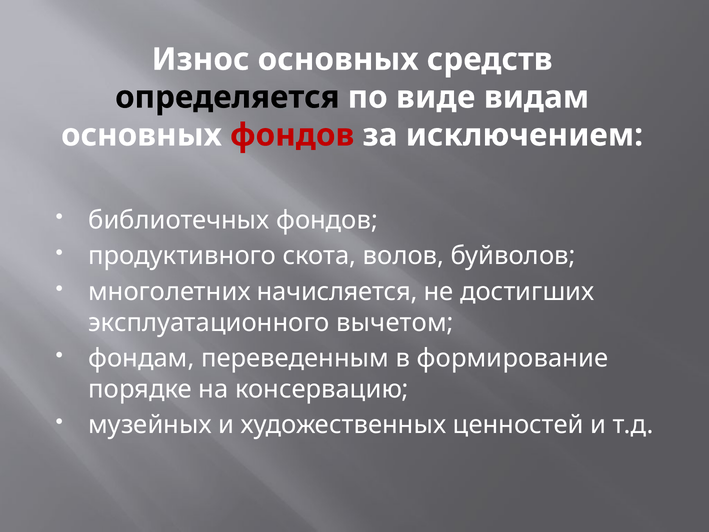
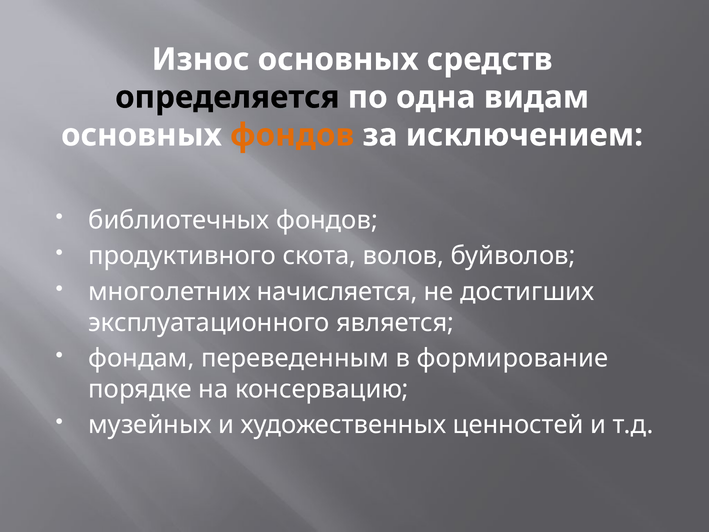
виде: виде -> одна
фондов at (292, 135) colour: red -> orange
вычетом: вычетом -> является
